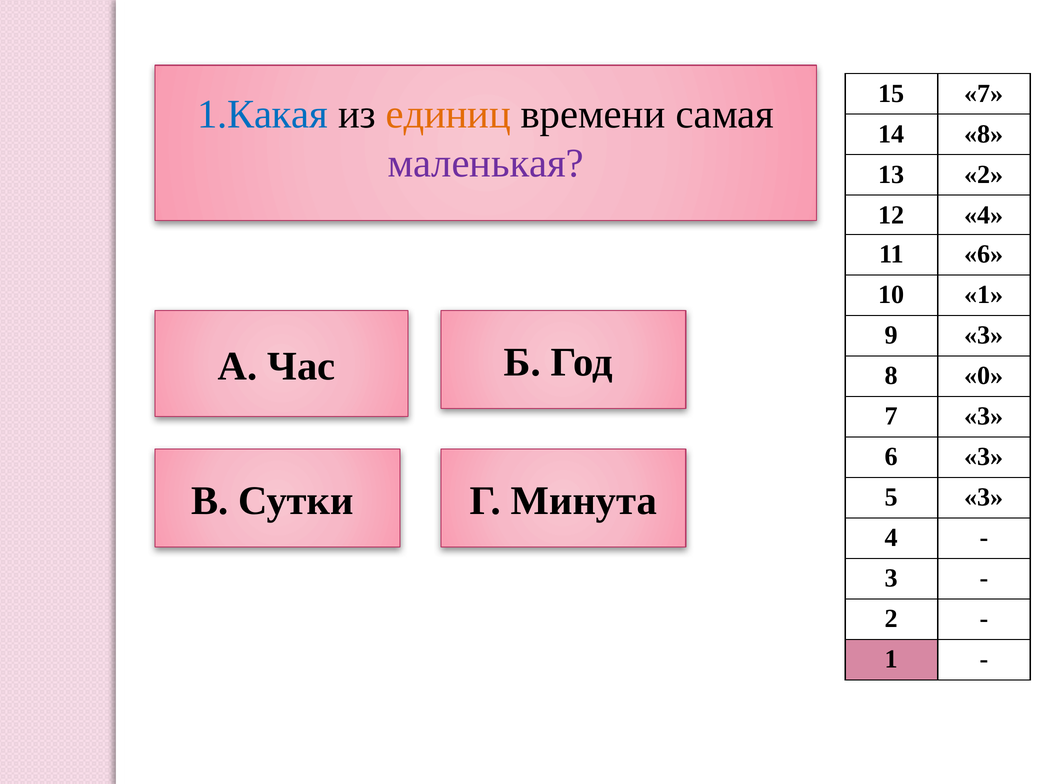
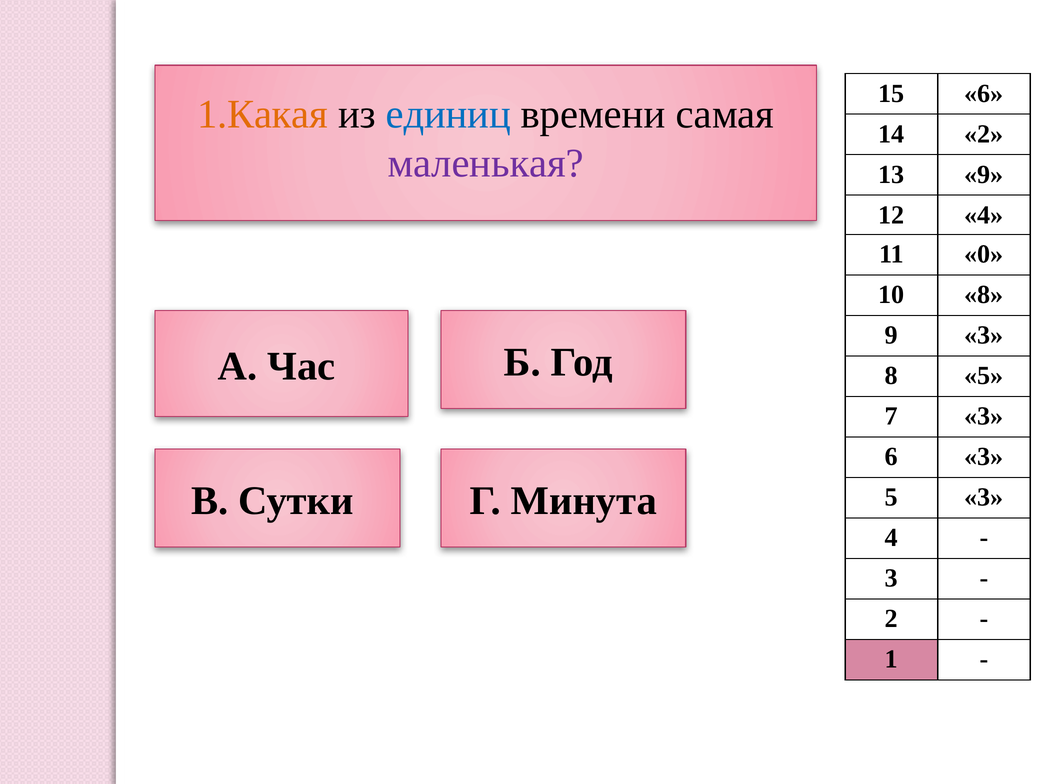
15 7: 7 -> 6
1.Какая colour: blue -> orange
единиц colour: orange -> blue
14 8: 8 -> 2
13 2: 2 -> 9
11 6: 6 -> 0
10 1: 1 -> 8
8 0: 0 -> 5
